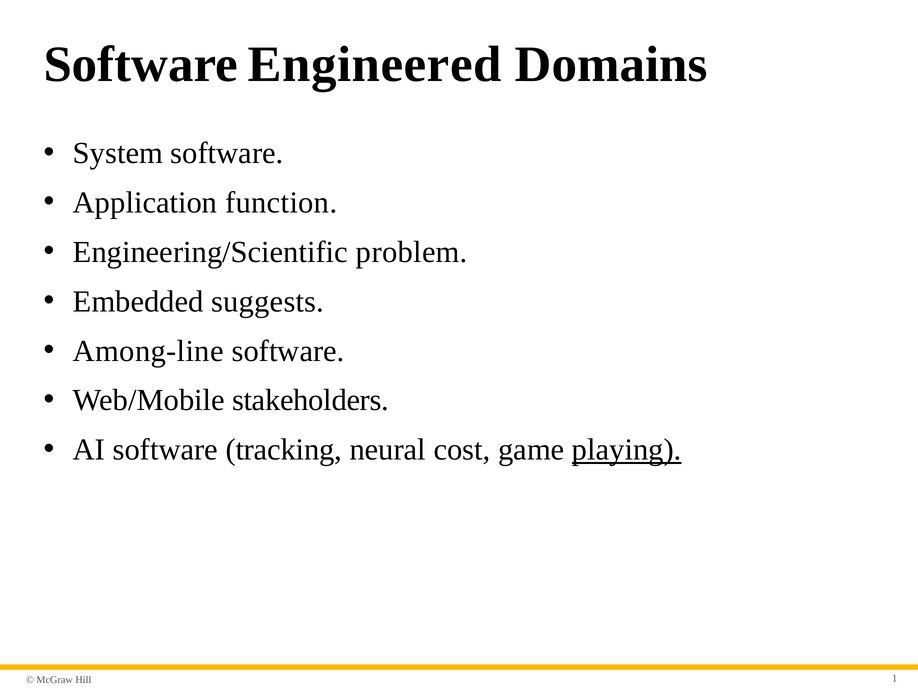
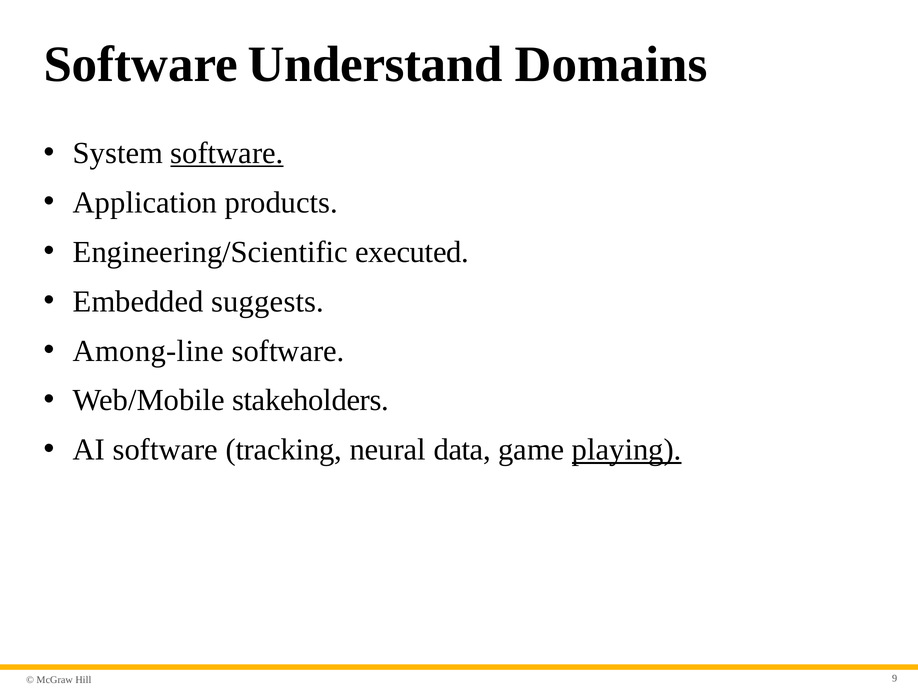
Engineered: Engineered -> Understand
software at (227, 153) underline: none -> present
function: function -> products
problem: problem -> executed
cost: cost -> data
1: 1 -> 9
